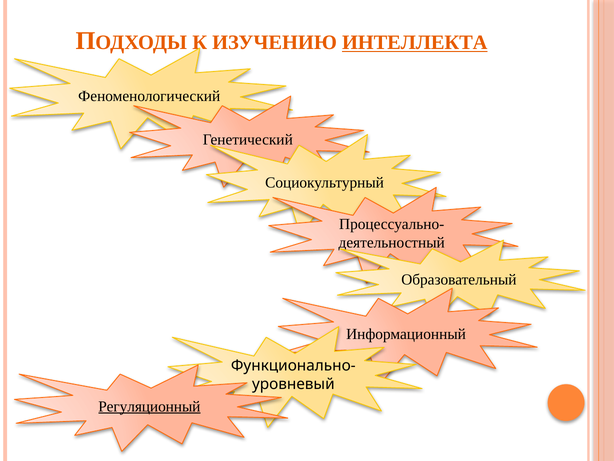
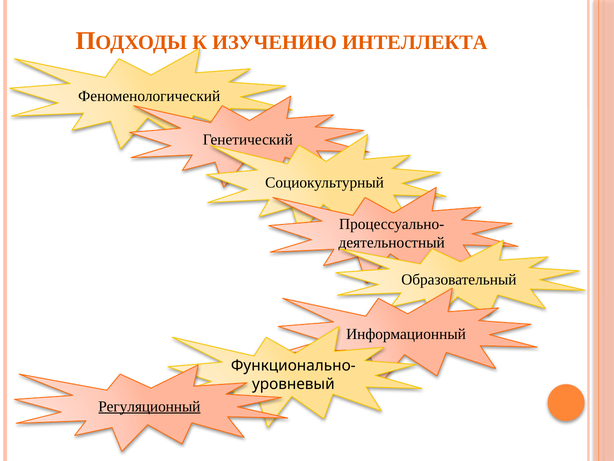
ИНТЕЛЛЕКТА underline: present -> none
